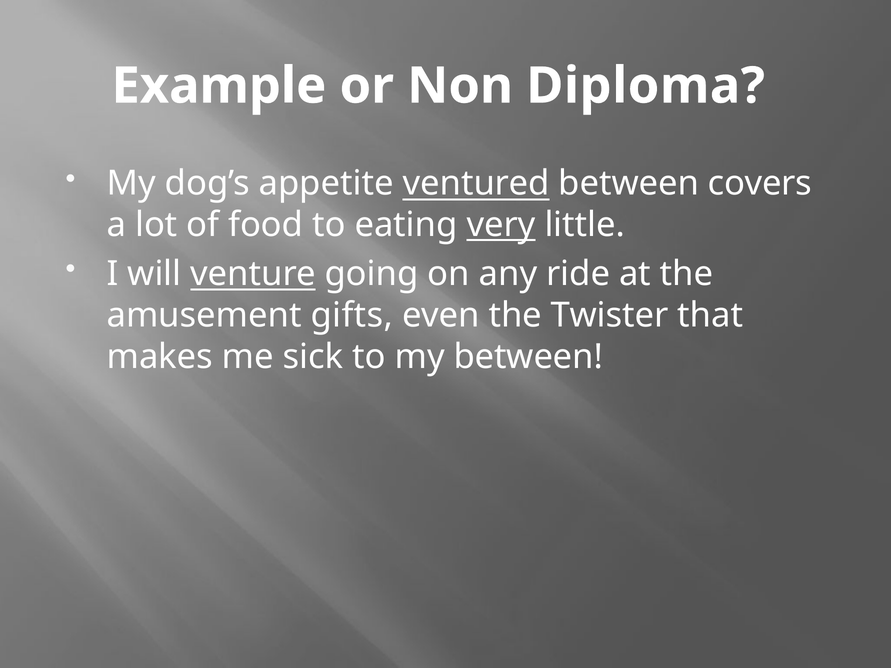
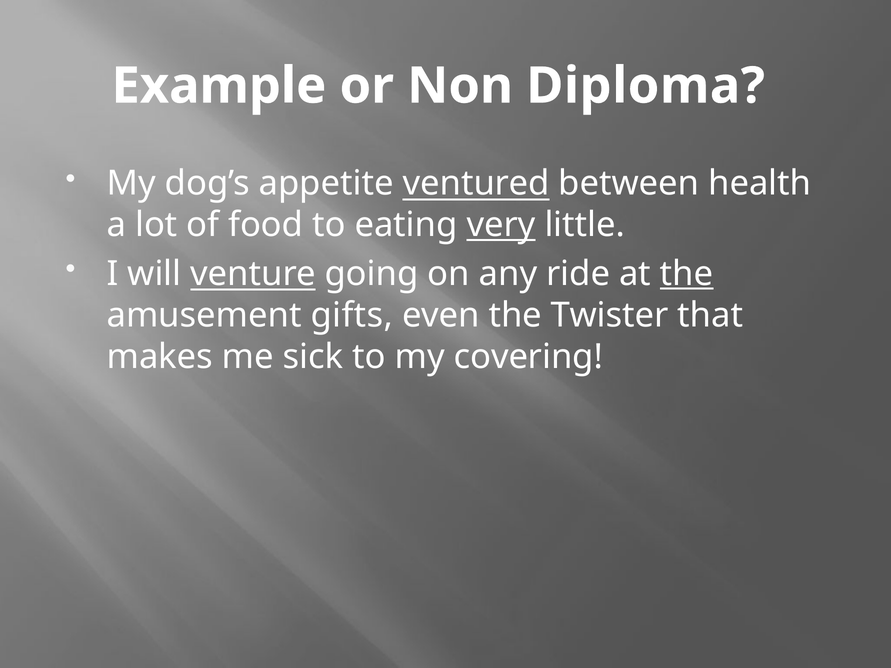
covers: covers -> health
the at (687, 274) underline: none -> present
my between: between -> covering
